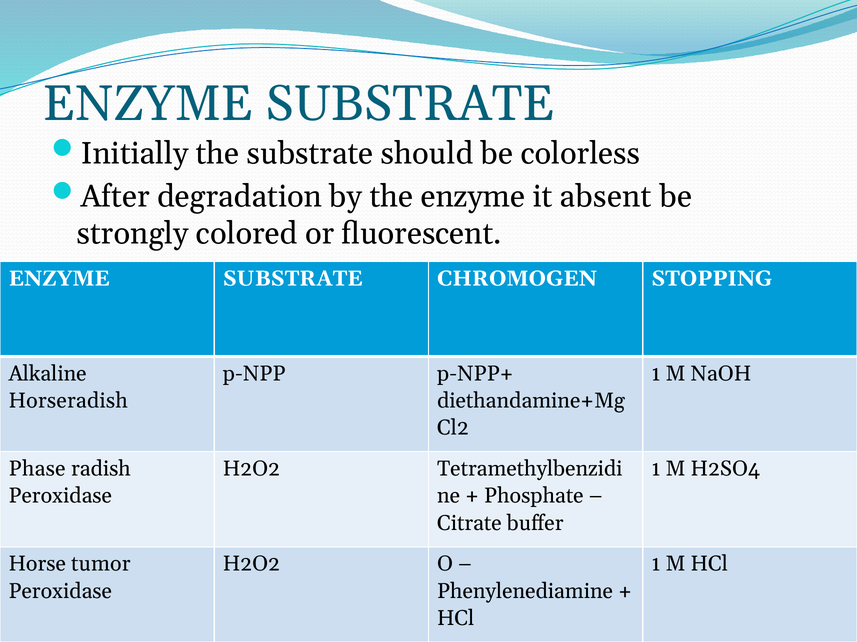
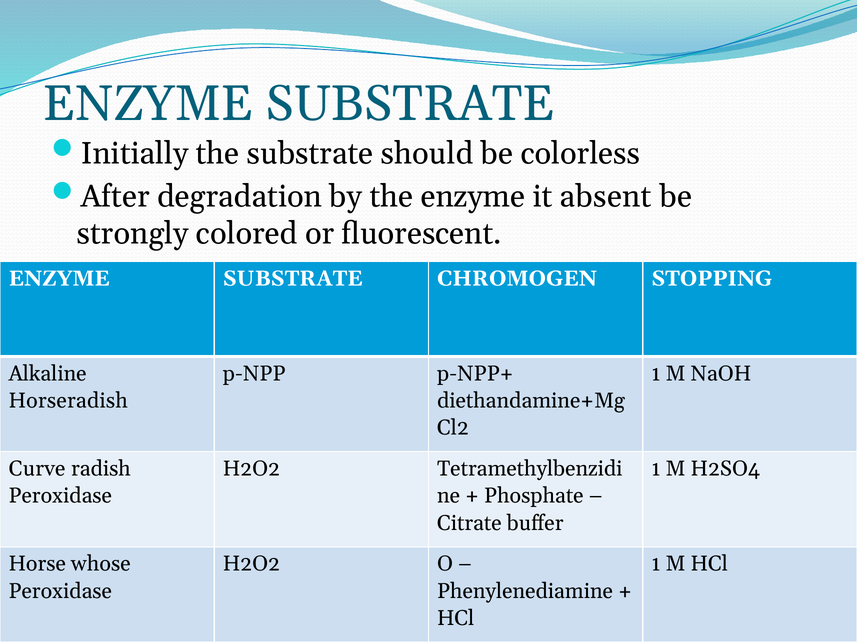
Phase: Phase -> Curve
tumor: tumor -> whose
